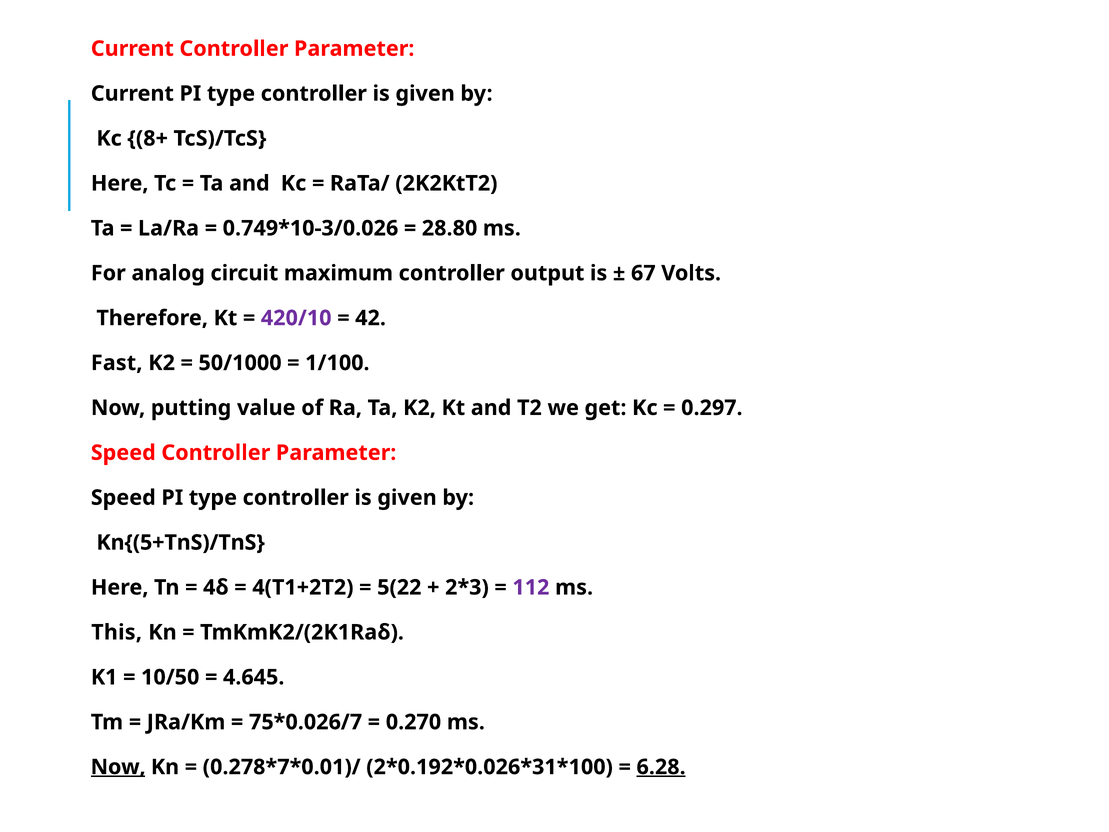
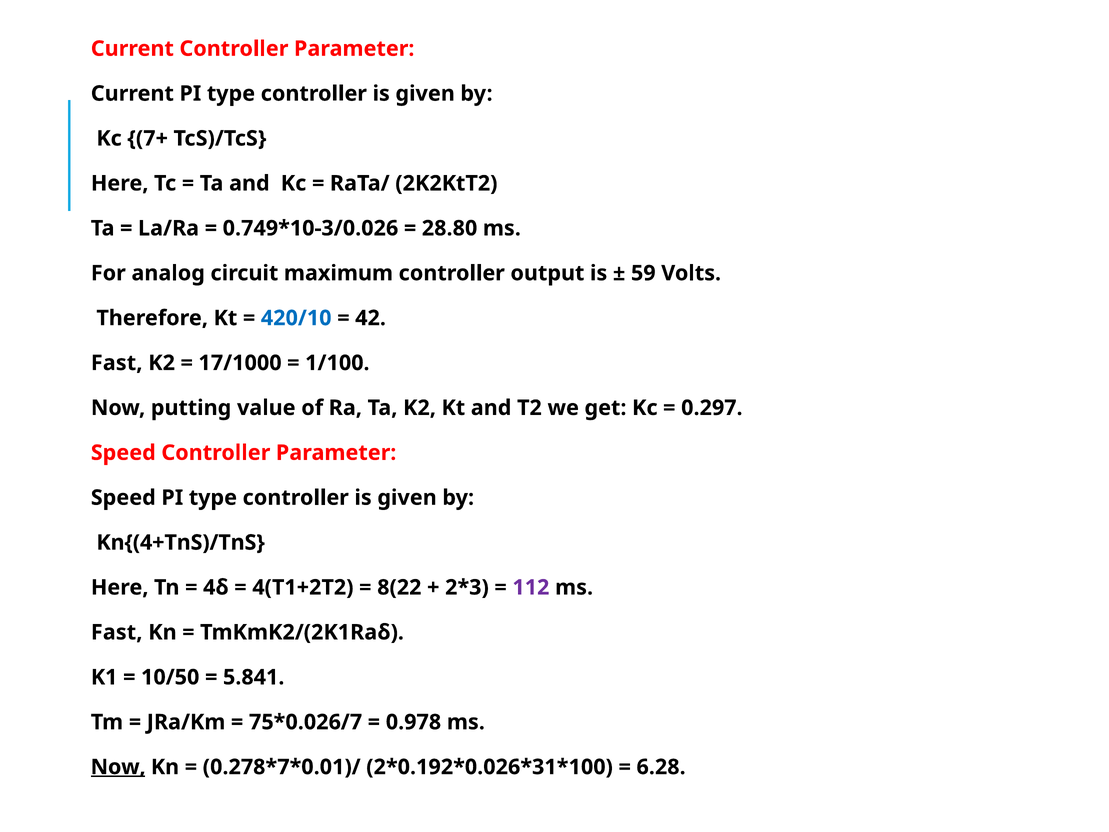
8+: 8+ -> 7+
67: 67 -> 59
420/10 colour: purple -> blue
50/1000: 50/1000 -> 17/1000
Kn{(5+TnS)/TnS: Kn{(5+TnS)/TnS -> Kn{(4+TnS)/TnS
5(22: 5(22 -> 8(22
This at (117, 632): This -> Fast
4.645: 4.645 -> 5.841
0.270: 0.270 -> 0.978
6.28 underline: present -> none
